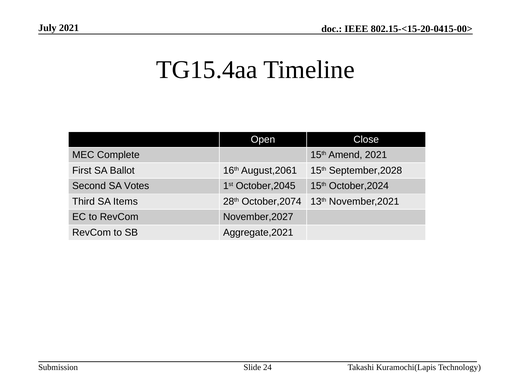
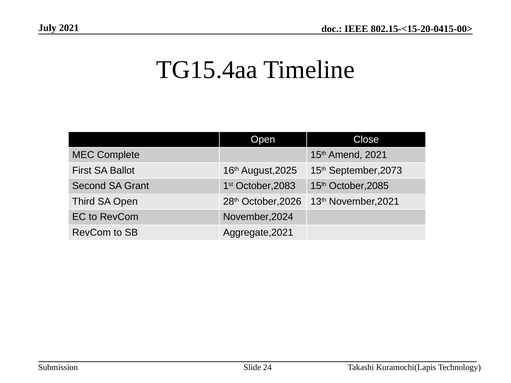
August,2061: August,2061 -> August,2025
September,2028: September,2028 -> September,2073
Votes: Votes -> Grant
October,2045: October,2045 -> October,2083
October,2024: October,2024 -> October,2085
SA Items: Items -> Open
October,2074: October,2074 -> October,2026
November,2027: November,2027 -> November,2024
